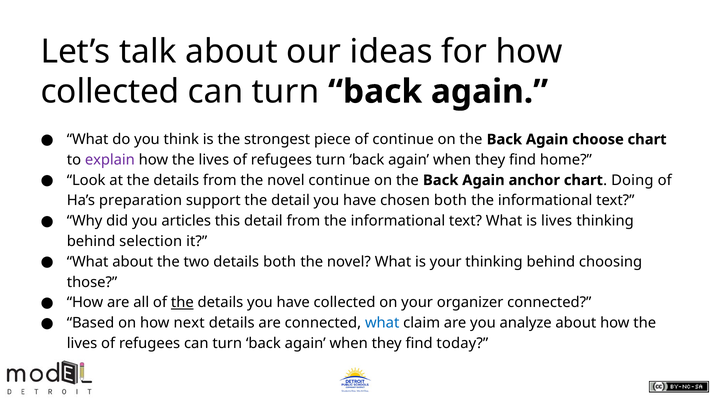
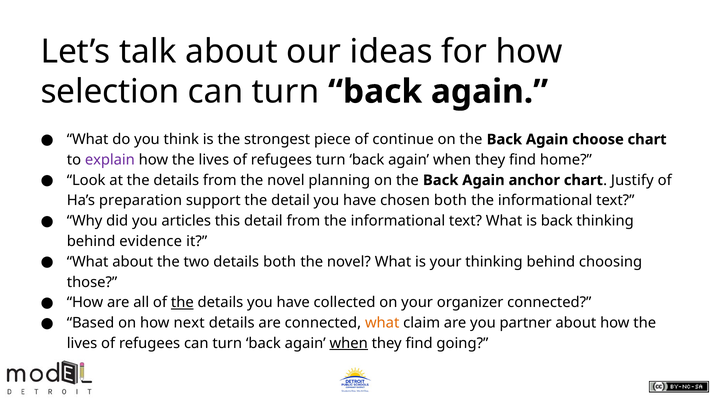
collected at (110, 92): collected -> selection
novel continue: continue -> planning
Doing: Doing -> Justify
is lives: lives -> back
selection: selection -> evidence
what at (382, 323) colour: blue -> orange
analyze: analyze -> partner
when at (349, 344) underline: none -> present
today: today -> going
